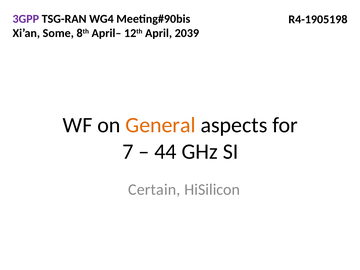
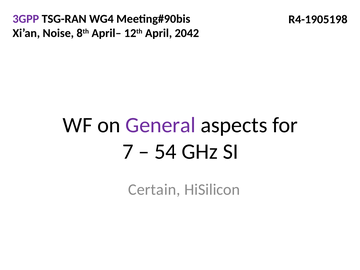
Some: Some -> Noise
2039: 2039 -> 2042
General colour: orange -> purple
44: 44 -> 54
